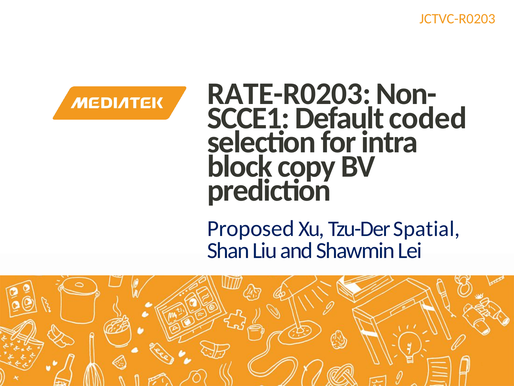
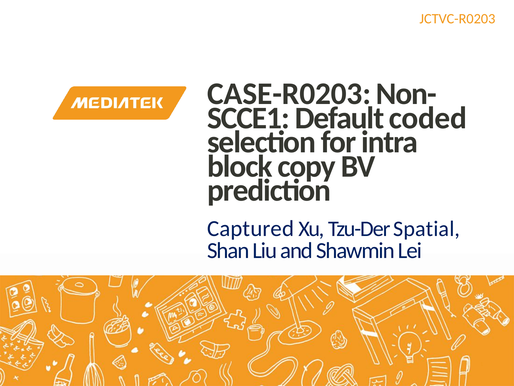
RATE-R0203: RATE-R0203 -> CASE-R0203
Proposed: Proposed -> Captured
